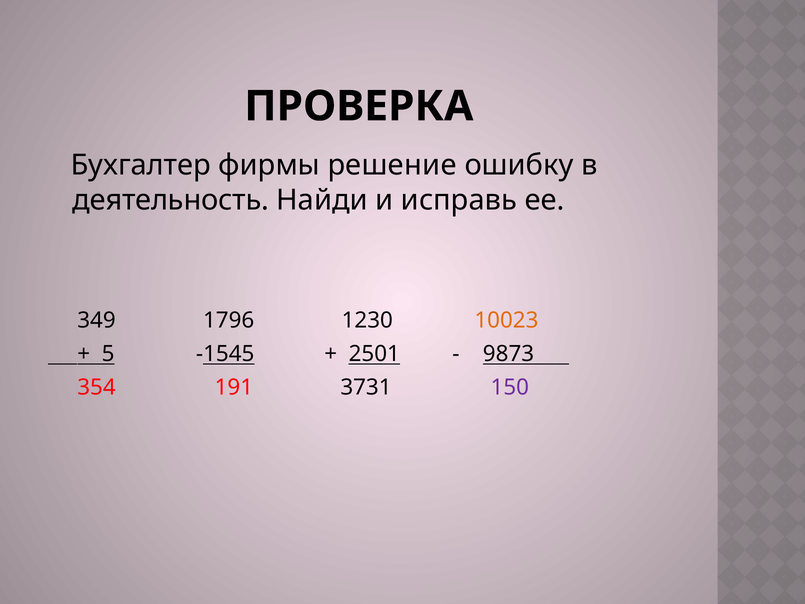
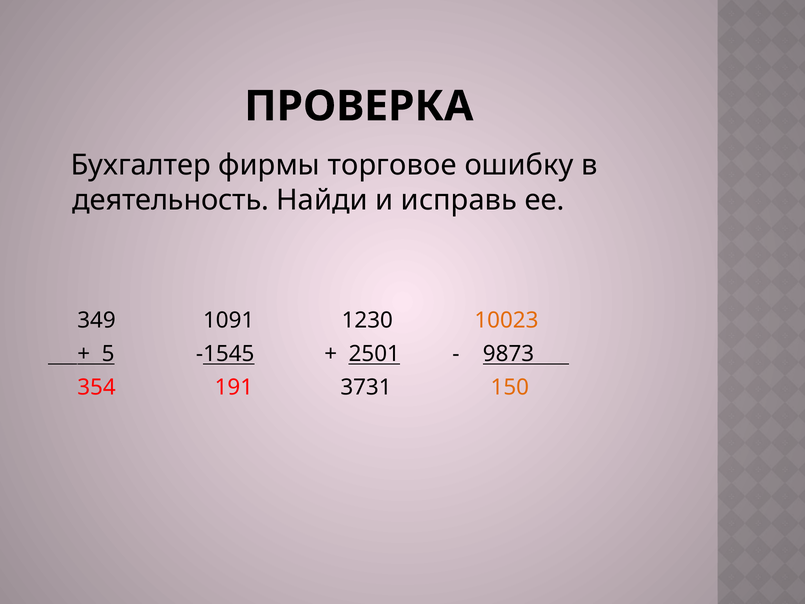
решение: решение -> торговое
1796: 1796 -> 1091
150 colour: purple -> orange
